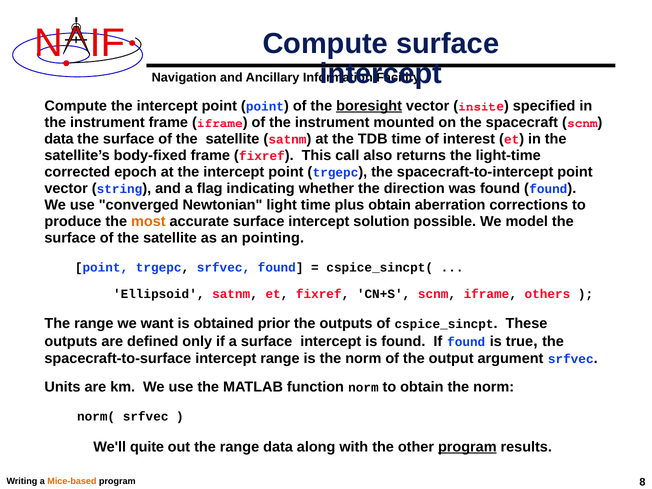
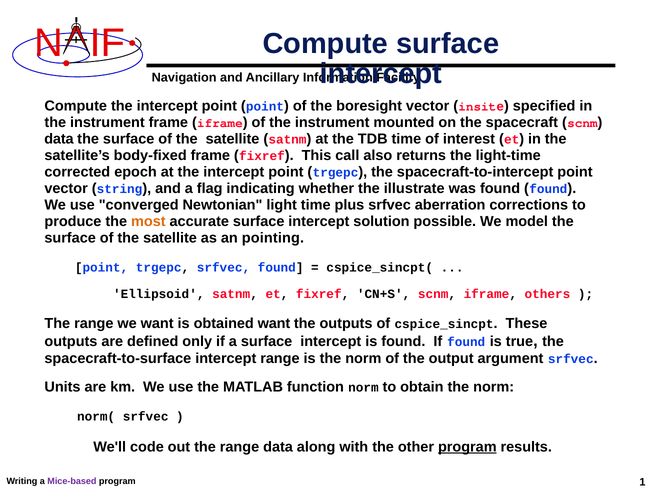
boresight underline: present -> none
direction: direction -> illustrate
plus obtain: obtain -> srfvec
obtained prior: prior -> want
quite: quite -> code
Mice-based colour: orange -> purple
8: 8 -> 1
